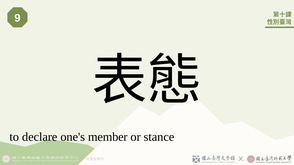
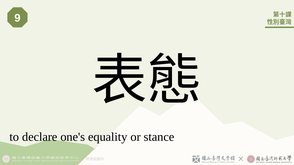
member: member -> equality
